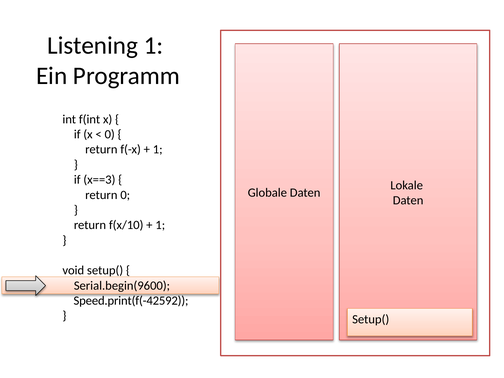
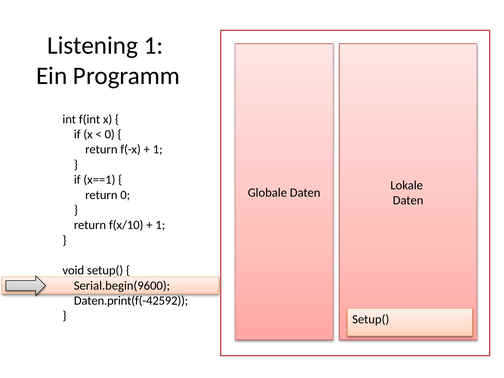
x==3: x==3 -> x==1
Speed.print(f(-42592: Speed.print(f(-42592 -> Daten.print(f(-42592
